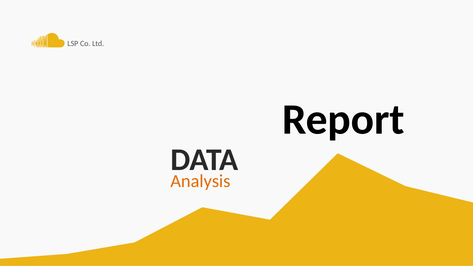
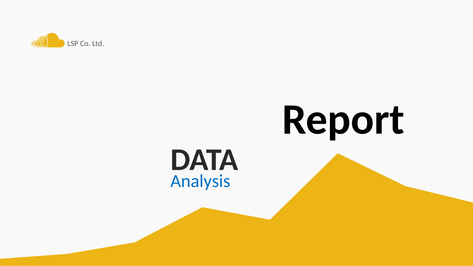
Analysis colour: orange -> blue
